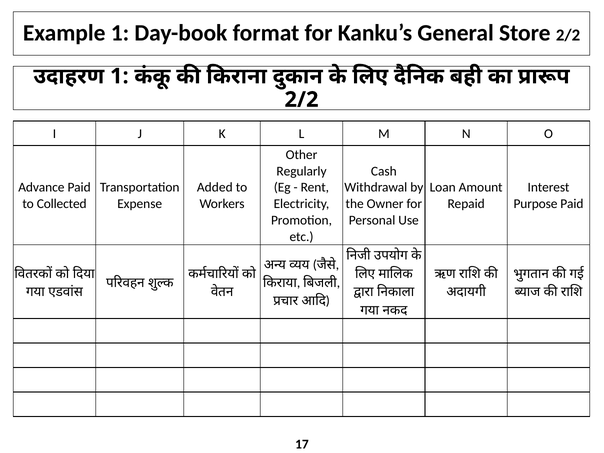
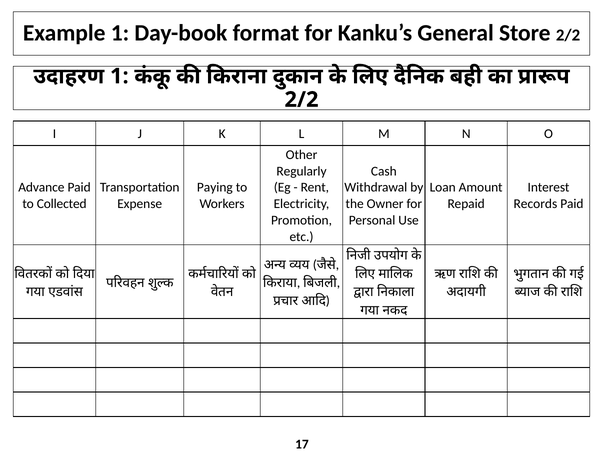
Added: Added -> Paying
Purpose: Purpose -> Records
